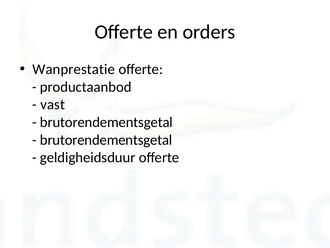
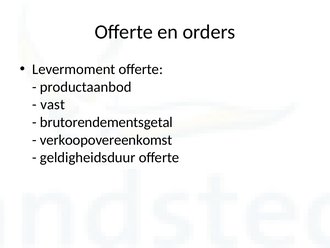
Wanprestatie: Wanprestatie -> Levermoment
brutorendementsgetal at (106, 140): brutorendementsgetal -> verkoopovereenkomst
